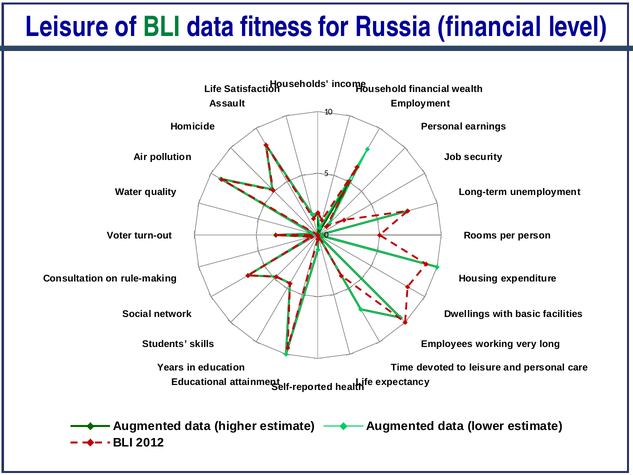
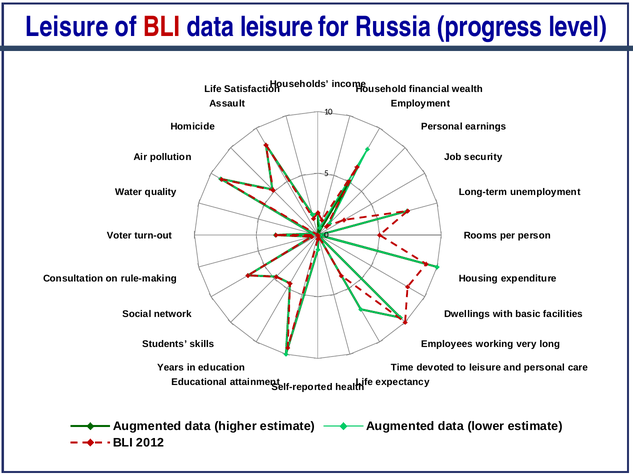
BLI at (162, 27) colour: green -> red
data fitness: fitness -> leisure
Russia financial: financial -> progress
